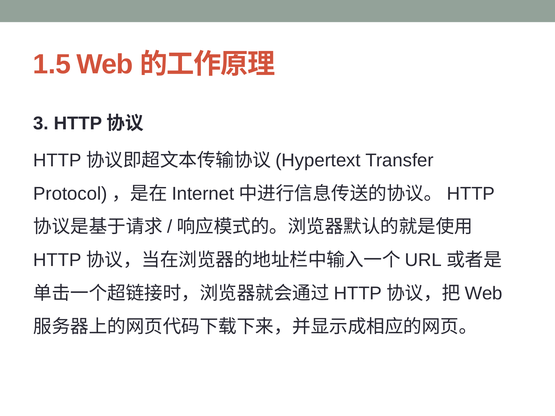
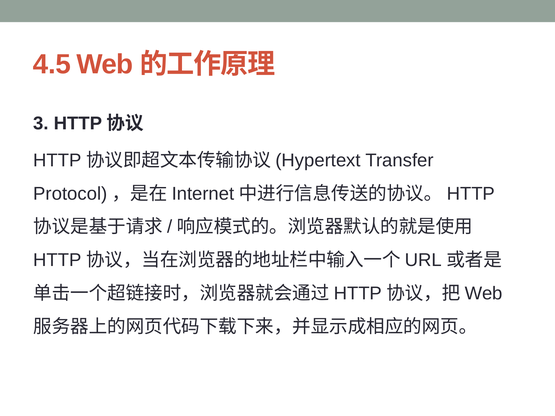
1.5: 1.5 -> 4.5
